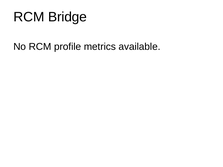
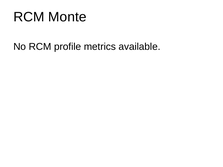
Bridge: Bridge -> Monte
